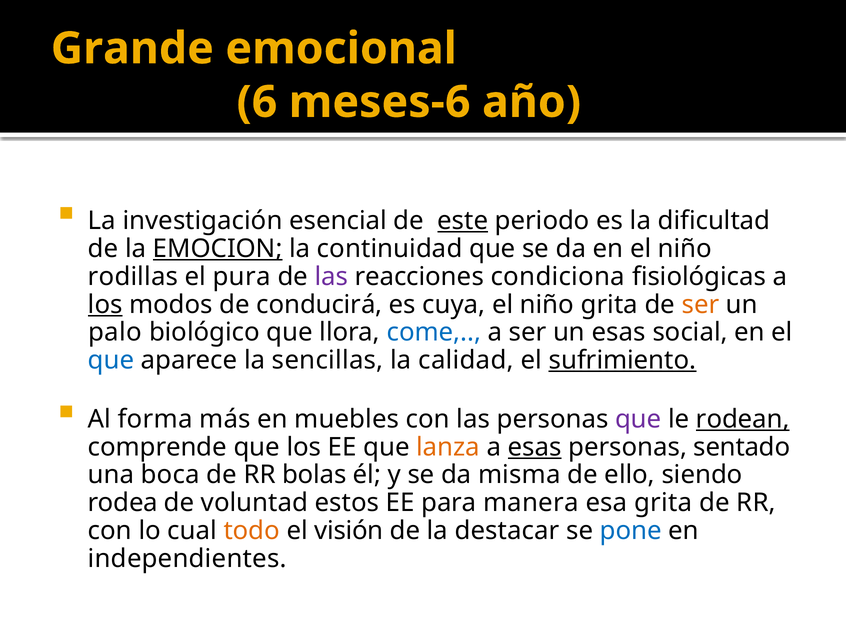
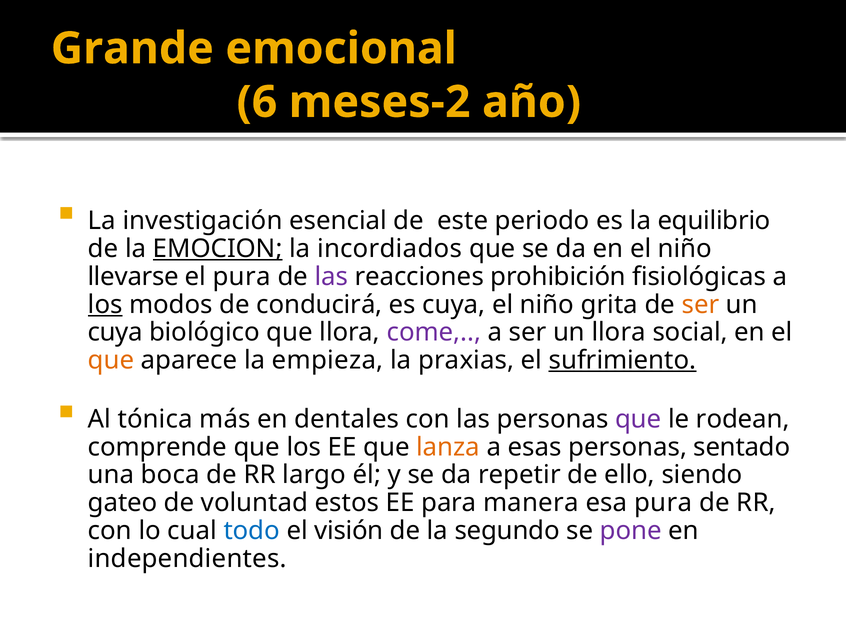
meses-6: meses-6 -> meses-2
este underline: present -> none
dificultad: dificultad -> equilibrio
continuidad: continuidad -> incordiados
rodillas: rodillas -> llevarse
condiciona: condiciona -> prohibición
palo at (115, 333): palo -> cuya
come colour: blue -> purple
un esas: esas -> llora
que at (111, 361) colour: blue -> orange
sencillas: sencillas -> empieza
calidad: calidad -> praxias
forma: forma -> tónica
muebles: muebles -> dentales
rodean underline: present -> none
esas at (535, 447) underline: present -> none
bolas: bolas -> largo
misma: misma -> repetir
rodea: rodea -> gateo
esa grita: grita -> pura
todo colour: orange -> blue
destacar: destacar -> segundo
pone colour: blue -> purple
